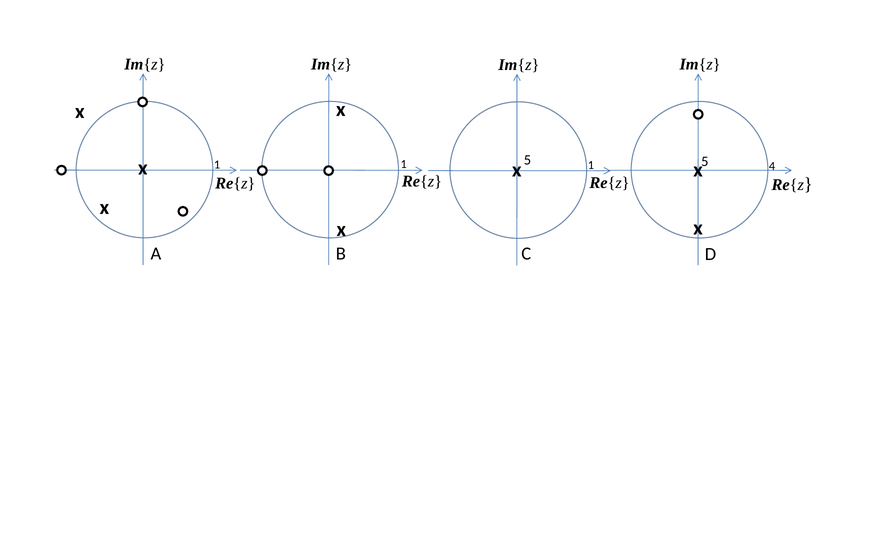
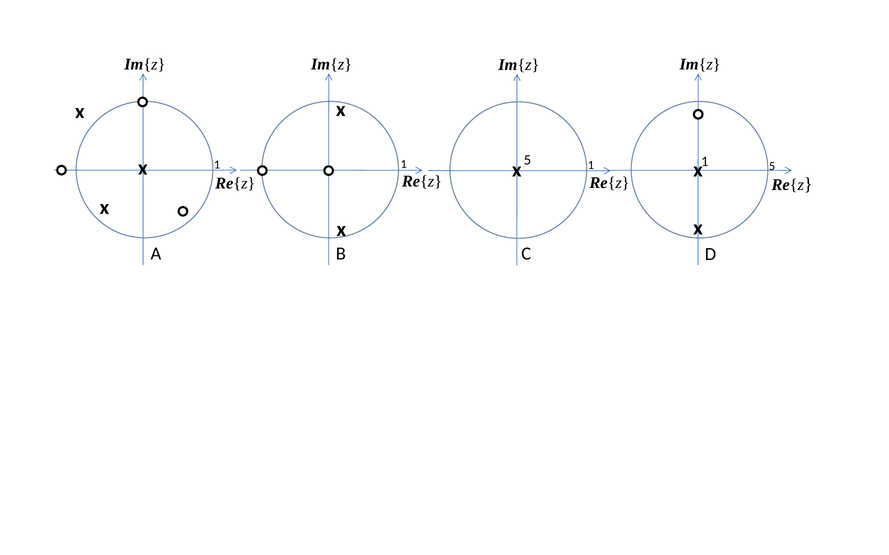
x 5: 5 -> 1
1 4: 4 -> 5
